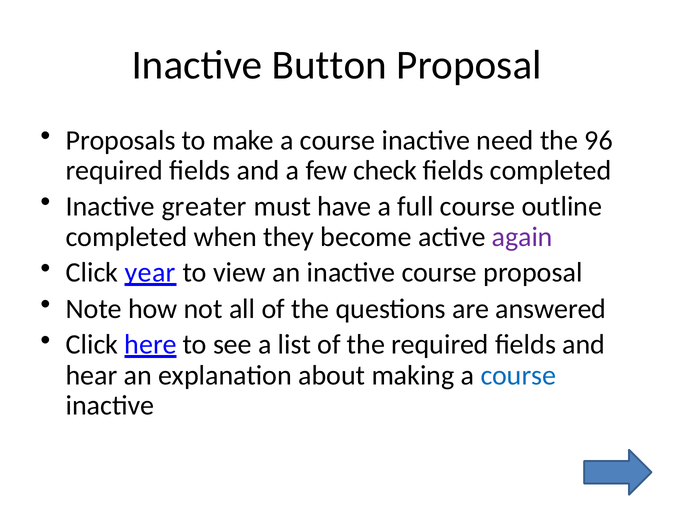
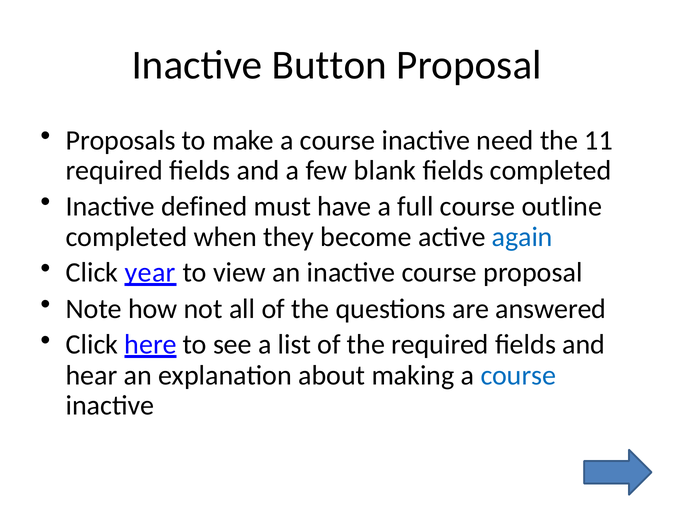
96: 96 -> 11
check: check -> blank
greater: greater -> defined
again colour: purple -> blue
